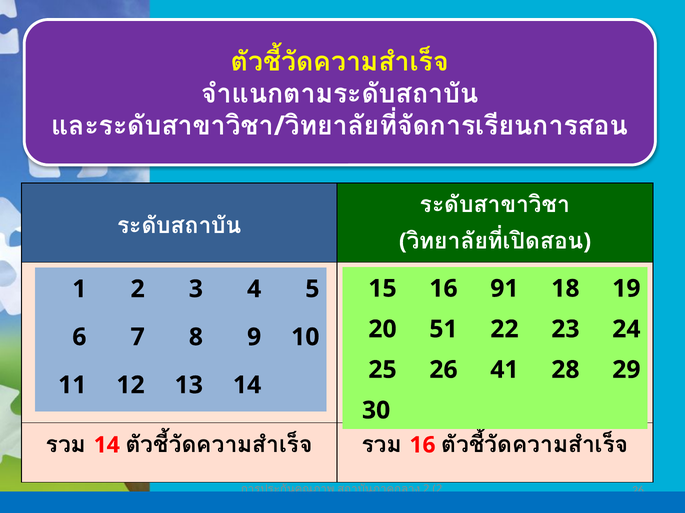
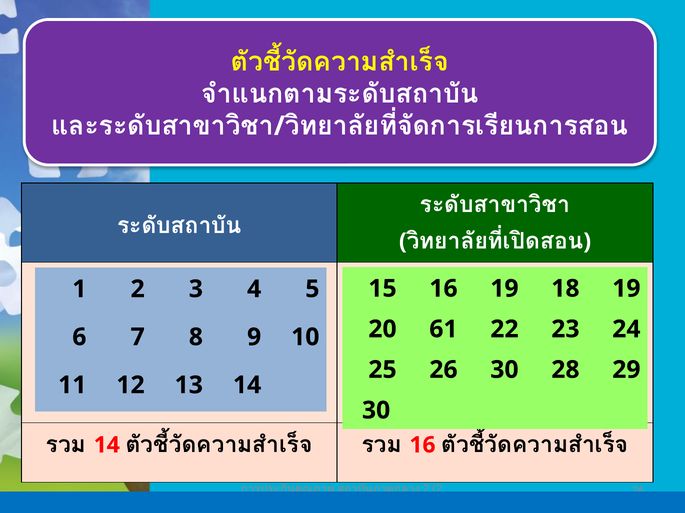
16 91: 91 -> 19
51: 51 -> 61
26 41: 41 -> 30
